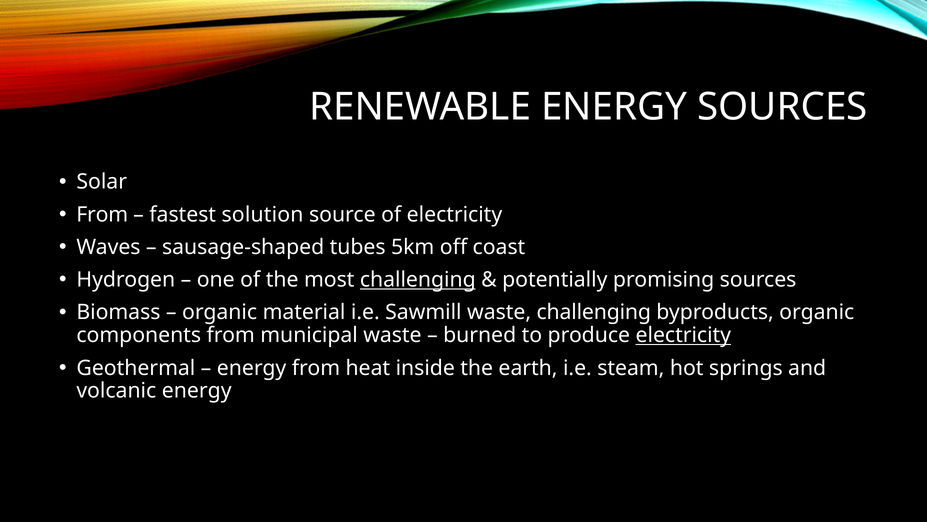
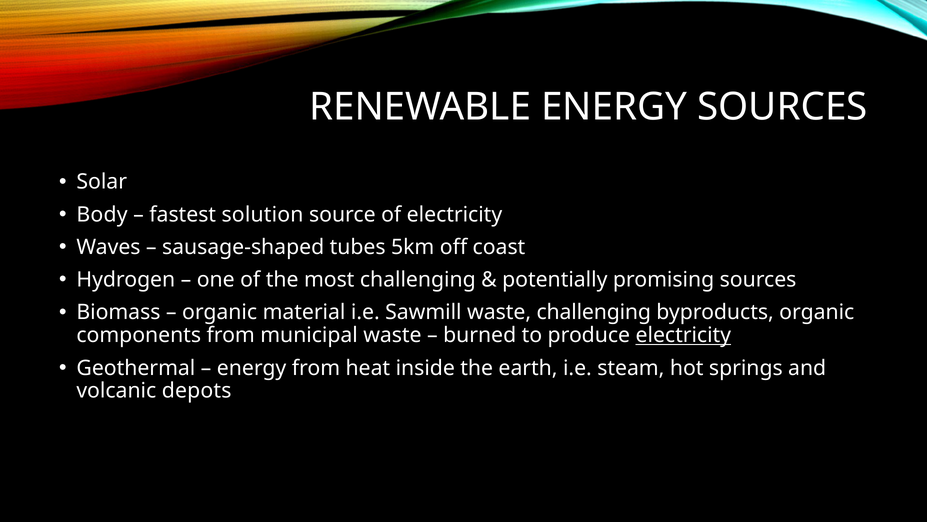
From at (102, 214): From -> Body
challenging at (418, 279) underline: present -> none
volcanic energy: energy -> depots
